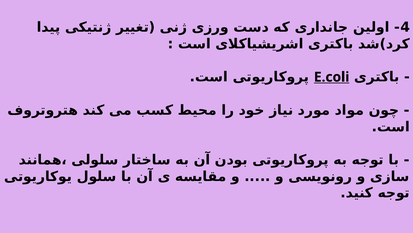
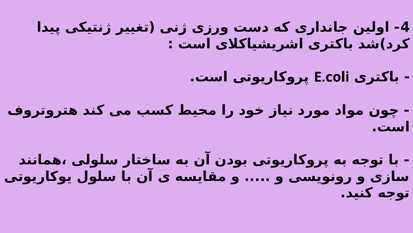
E.coli underline: present -> none
